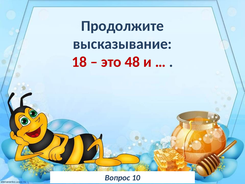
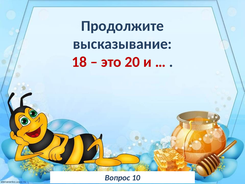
48: 48 -> 20
